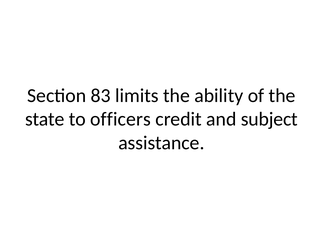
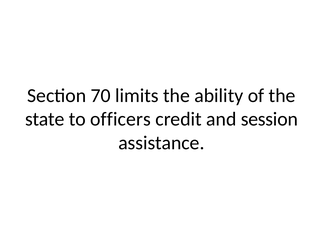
83: 83 -> 70
subject: subject -> session
